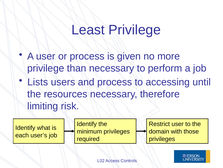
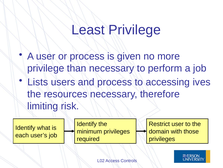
until: until -> ives
